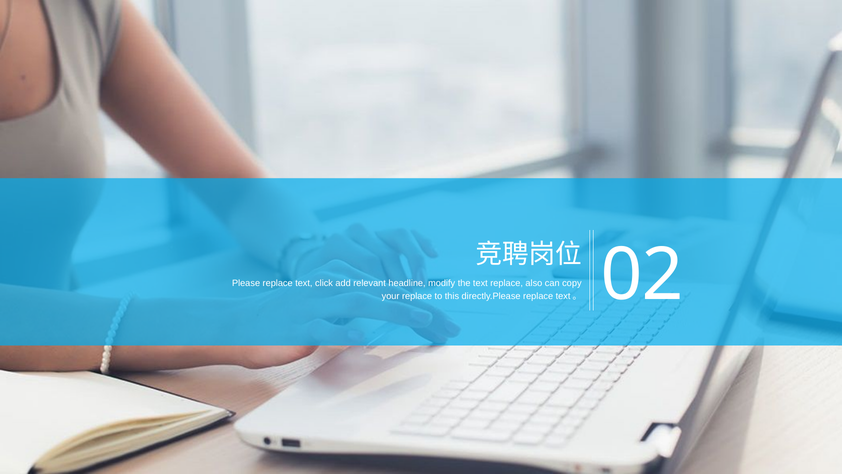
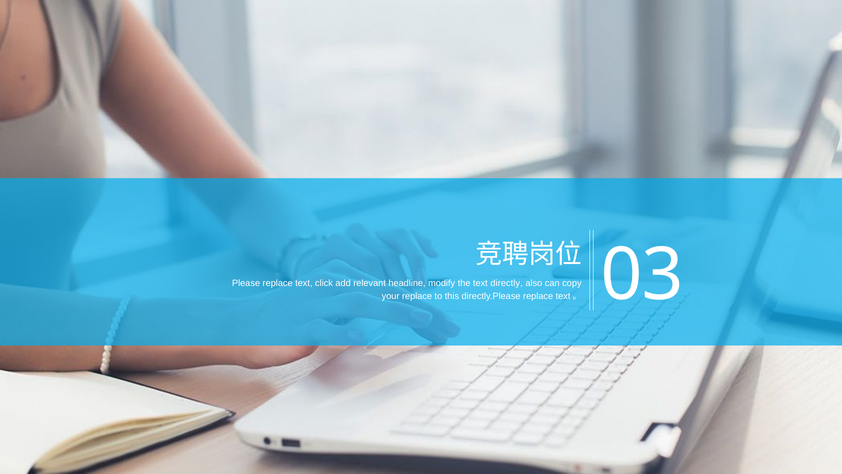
text replace: replace -> directly
02: 02 -> 03
